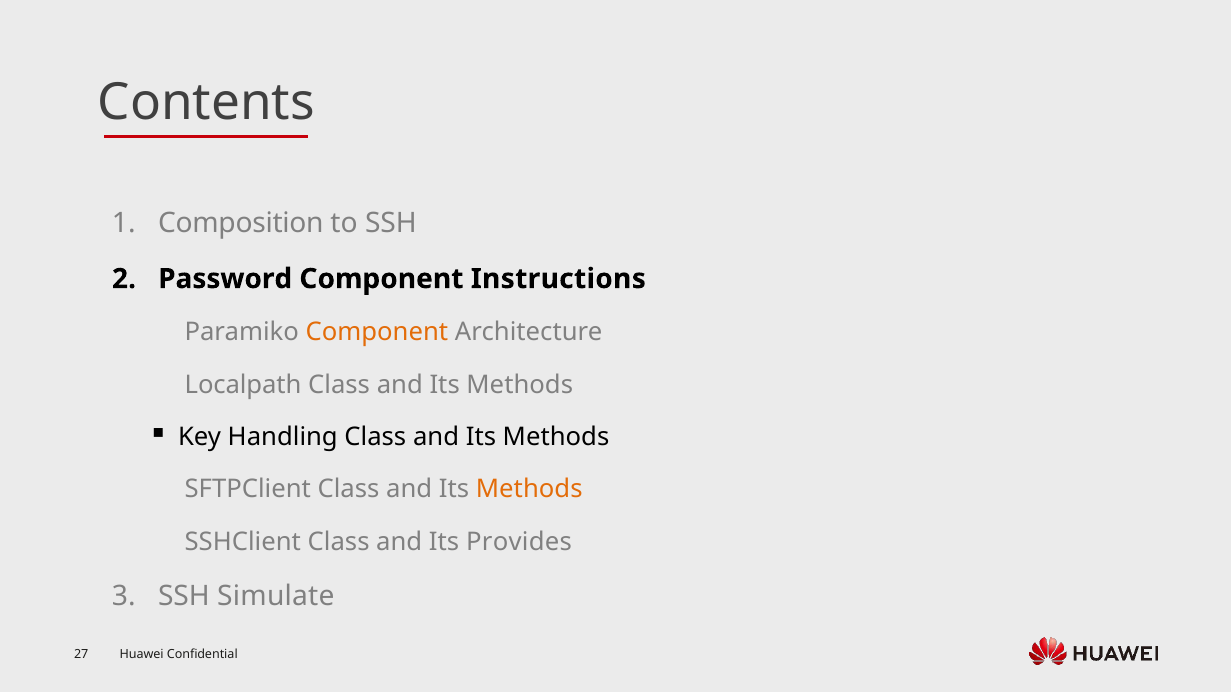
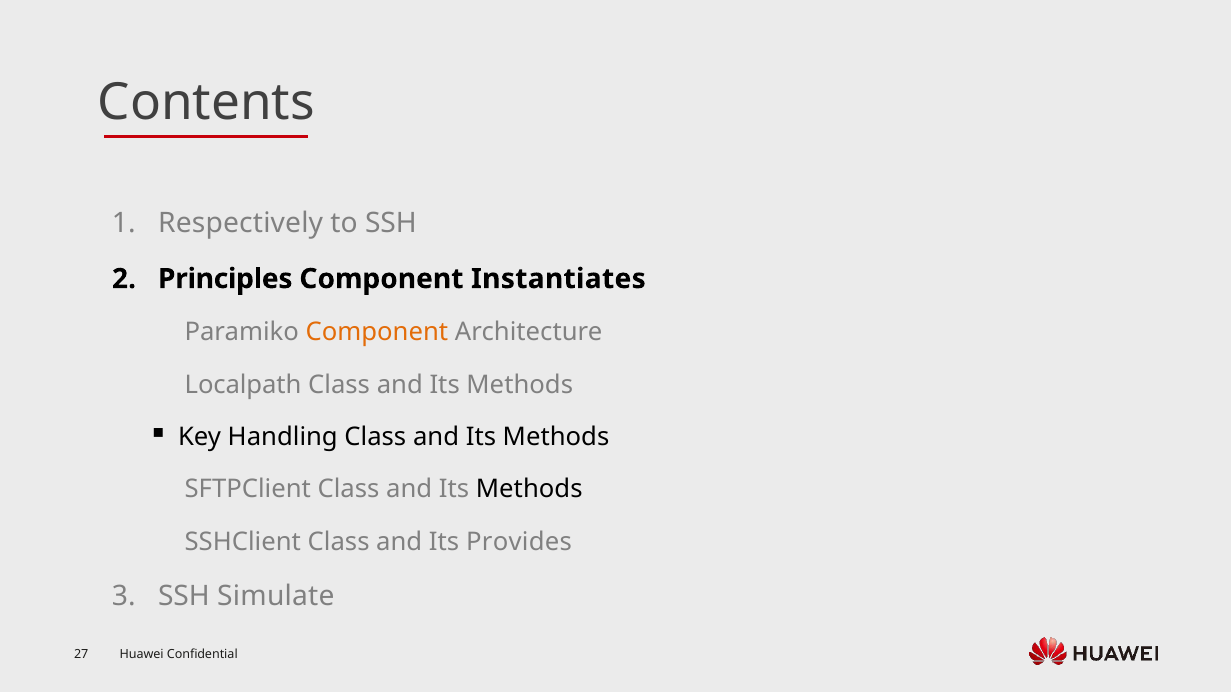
Composition: Composition -> Respectively
Password: Password -> Principles
Instructions: Instructions -> Instantiates
Methods at (529, 490) colour: orange -> black
